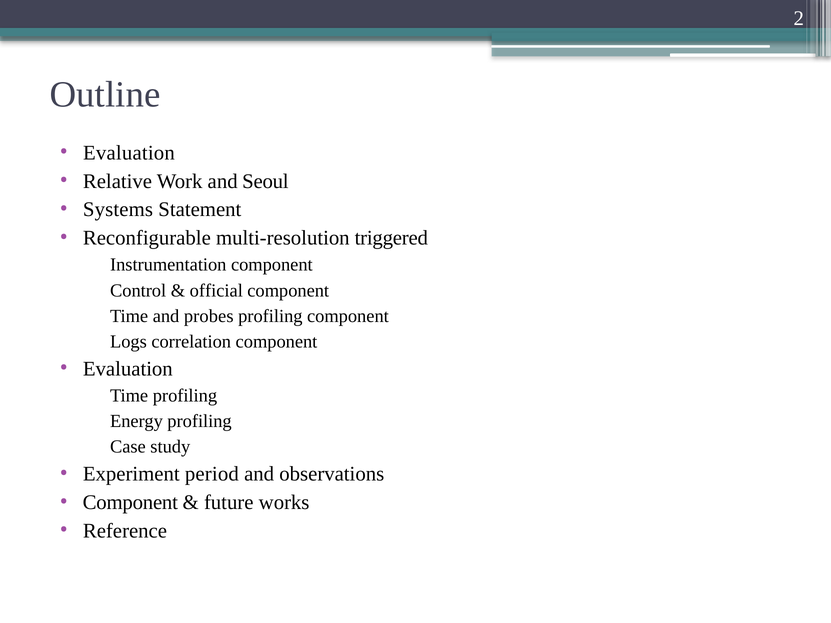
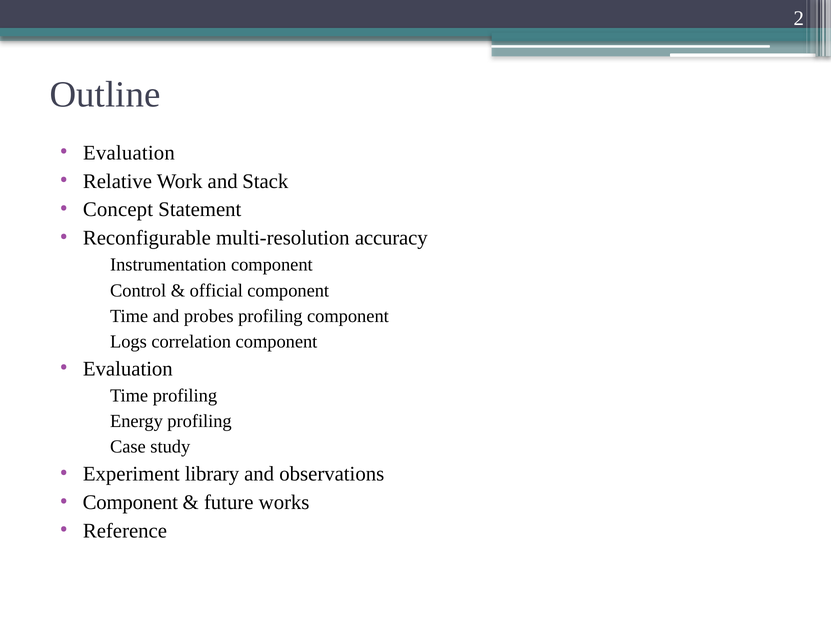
Seoul: Seoul -> Stack
Systems: Systems -> Concept
triggered: triggered -> accuracy
period: period -> library
